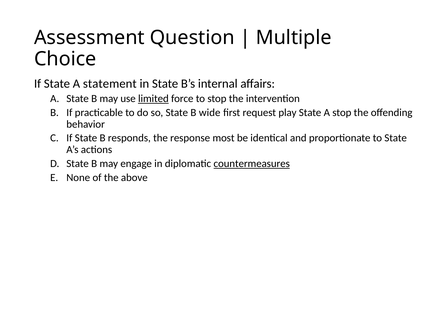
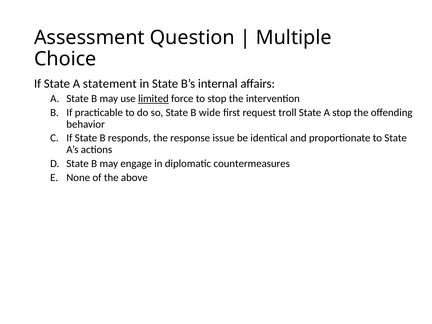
play: play -> troll
most: most -> issue
countermeasures underline: present -> none
